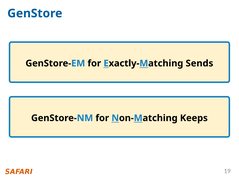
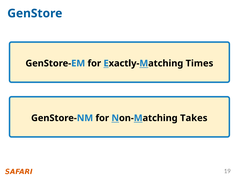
Sends: Sends -> Times
Keeps: Keeps -> Takes
